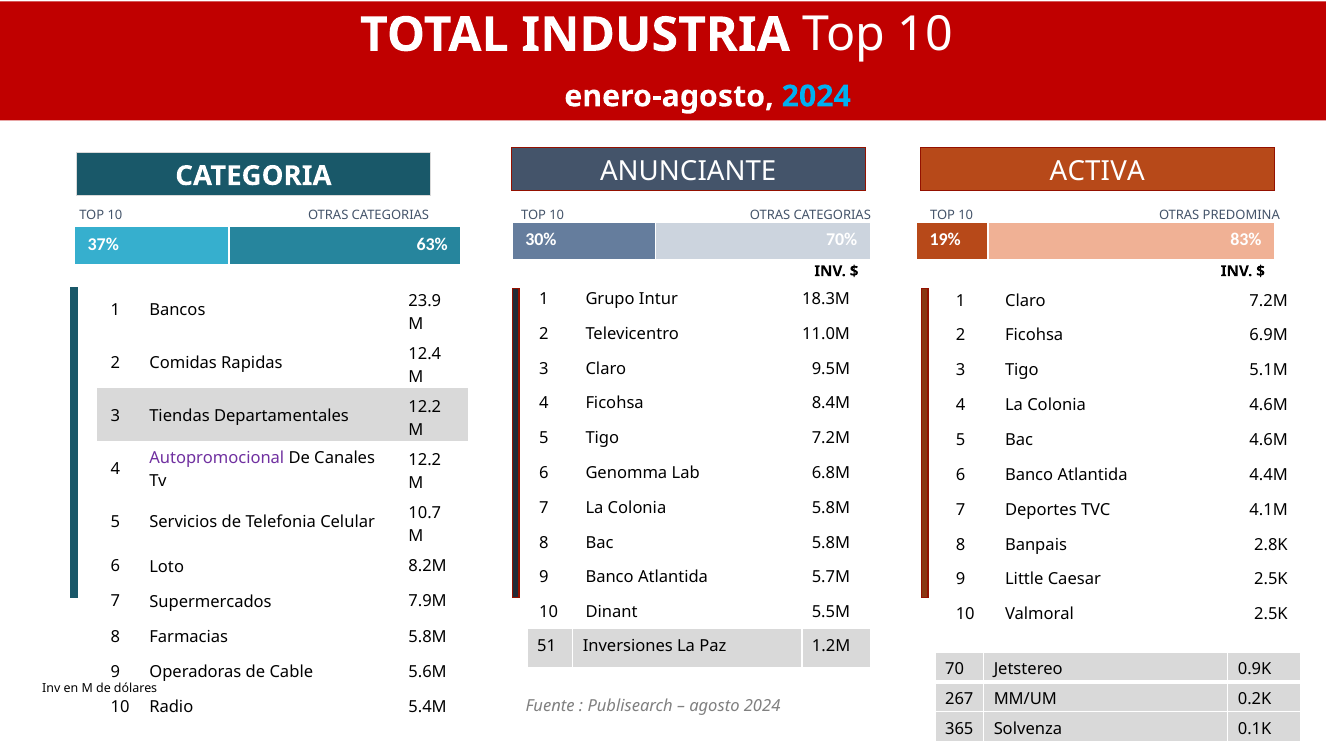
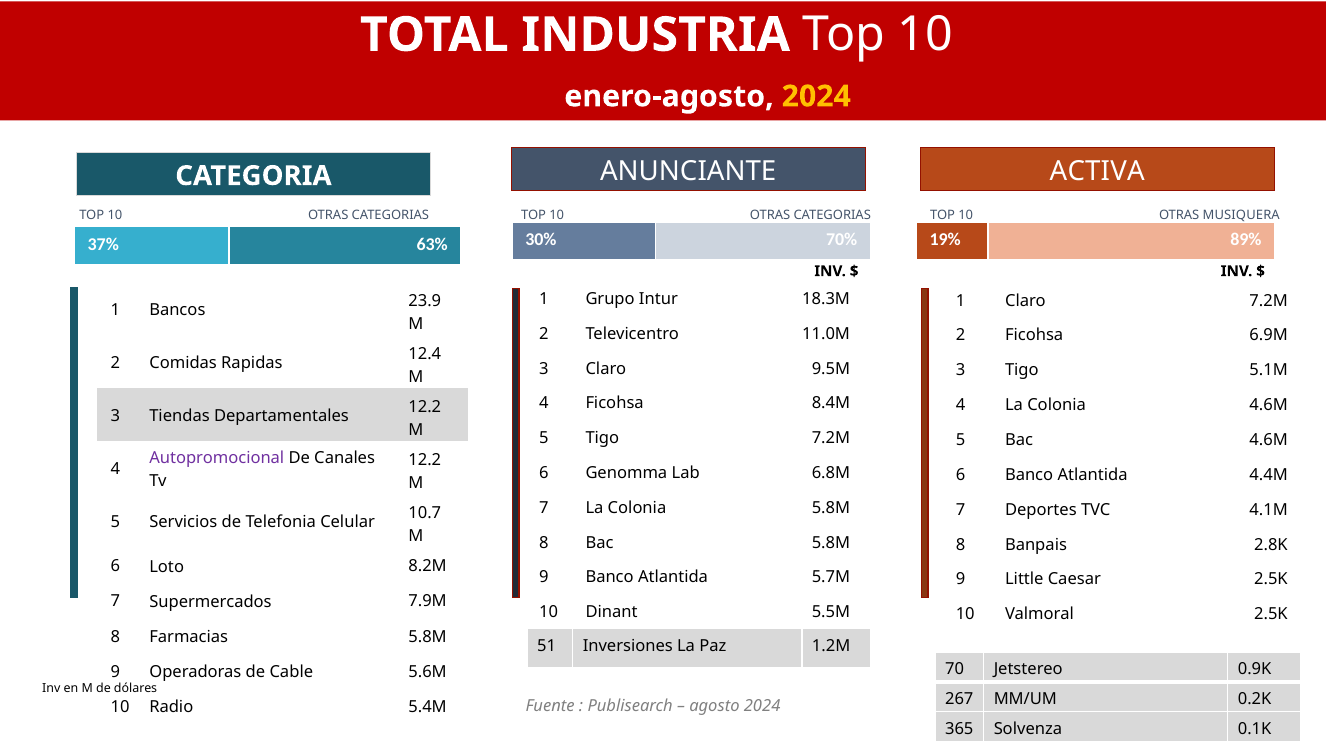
2024 at (816, 96) colour: light blue -> yellow
PREDOMINA: PREDOMINA -> MUSIQUERA
83%: 83% -> 89%
